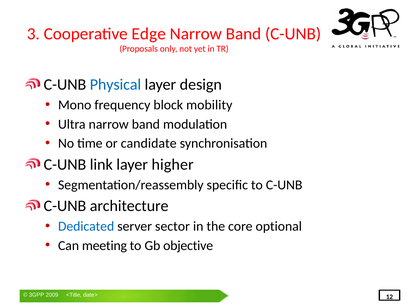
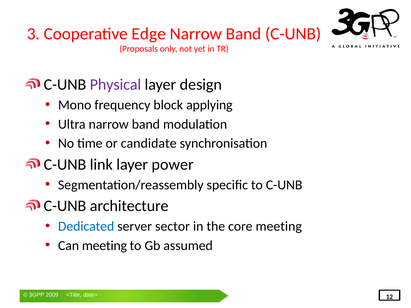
Physical colour: blue -> purple
mobility: mobility -> applying
higher: higher -> power
core optional: optional -> meeting
objective: objective -> assumed
